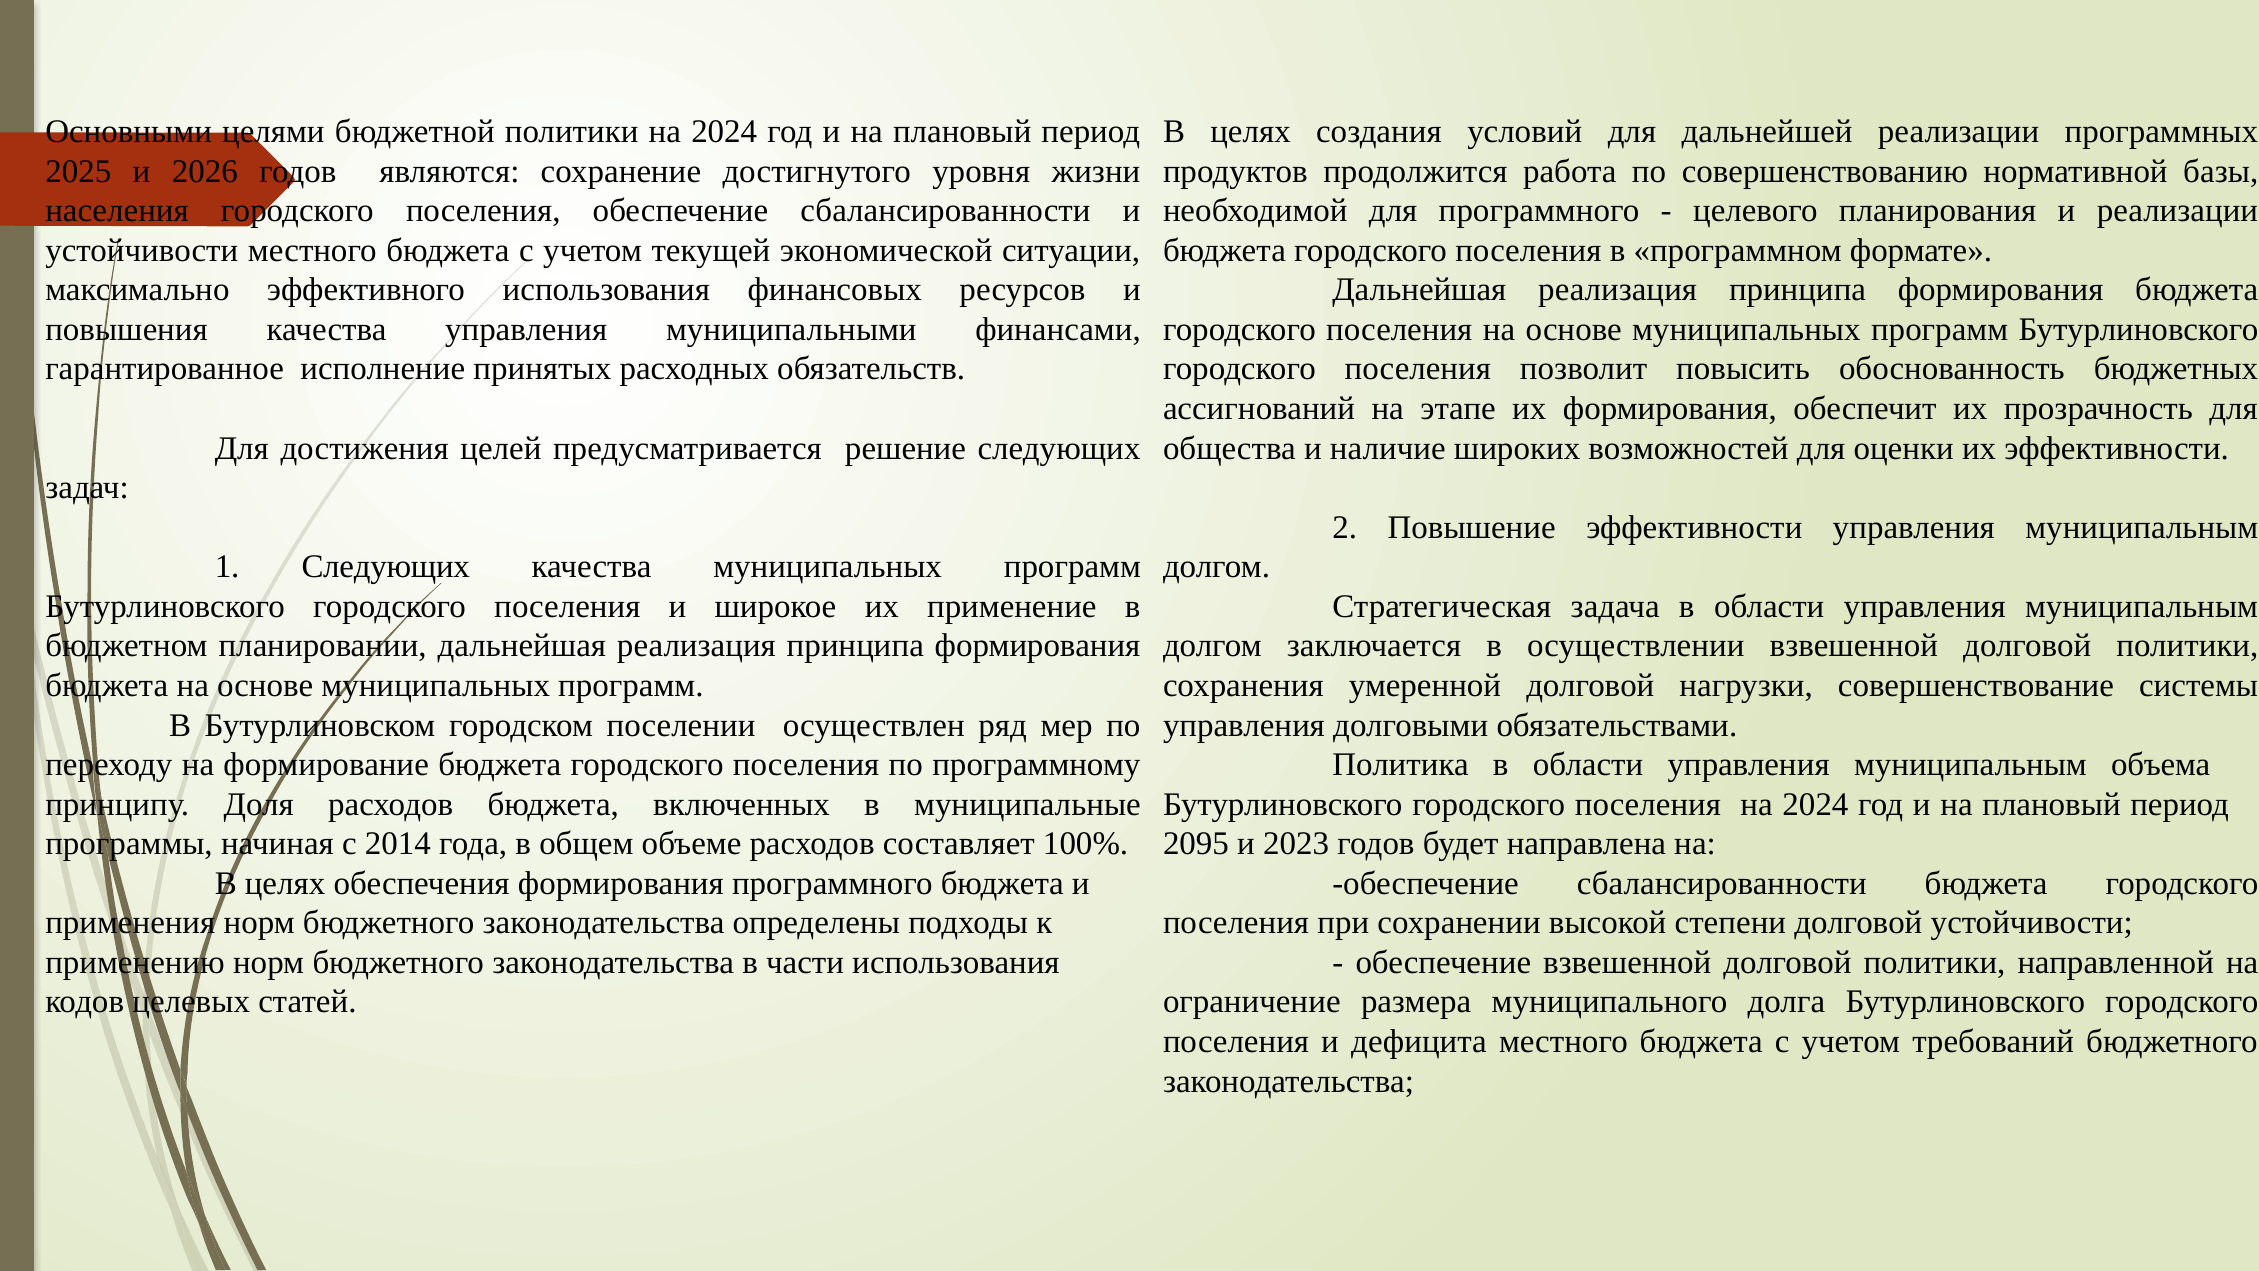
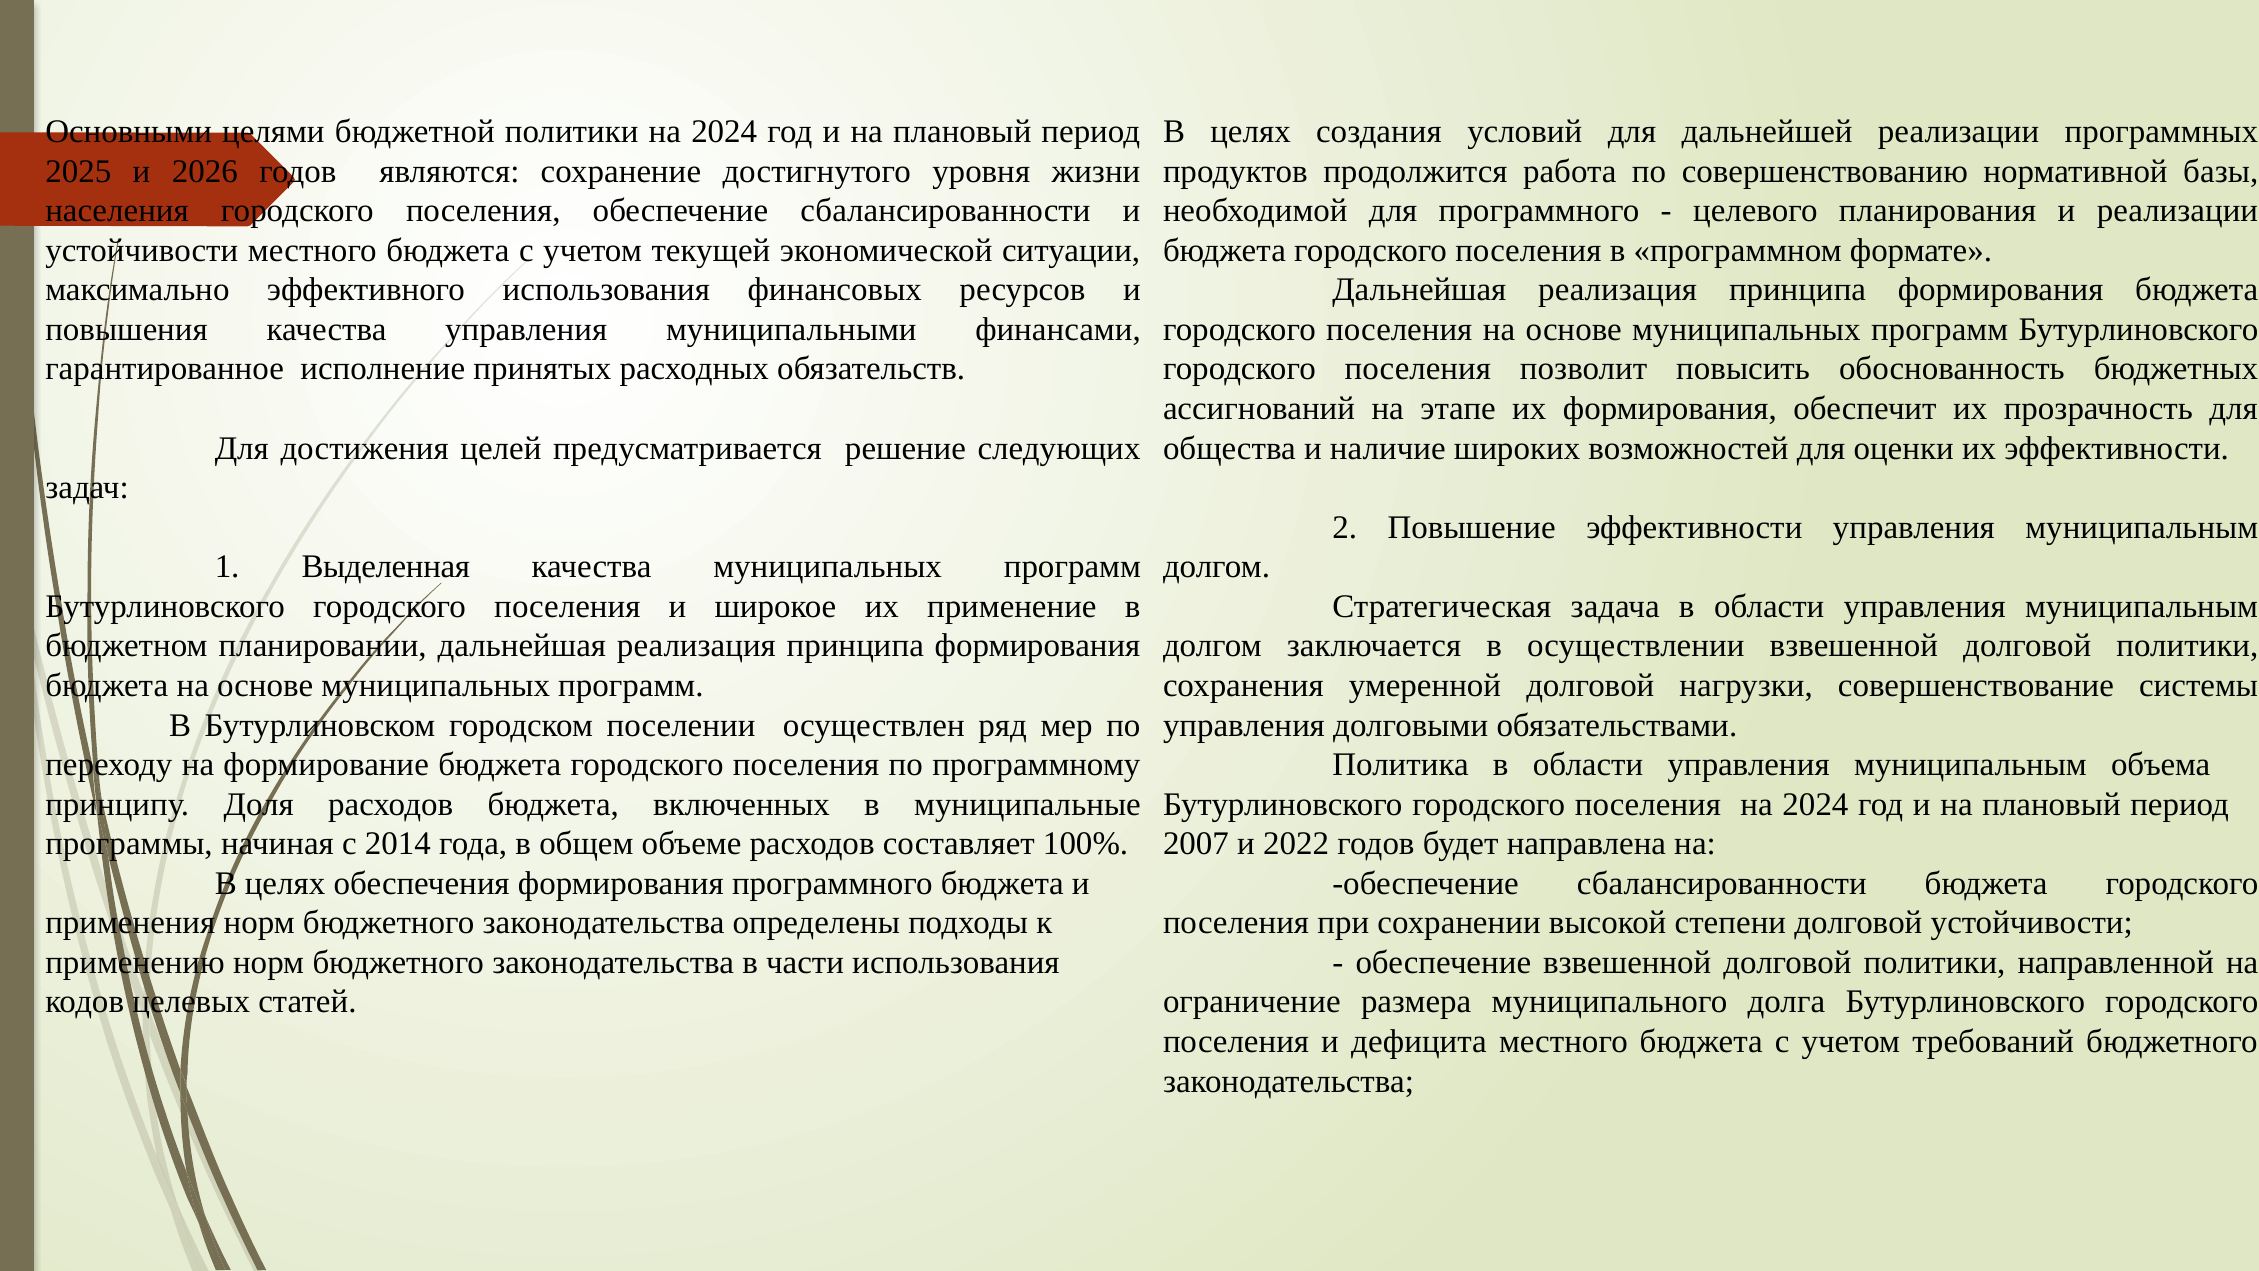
1 Следующих: Следующих -> Выделенная
2095: 2095 -> 2007
2023: 2023 -> 2022
